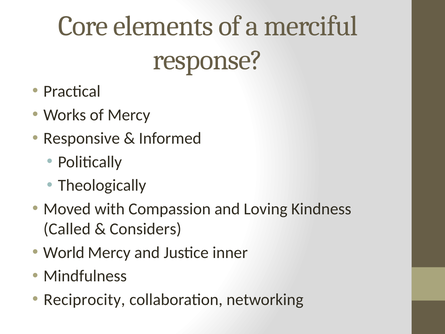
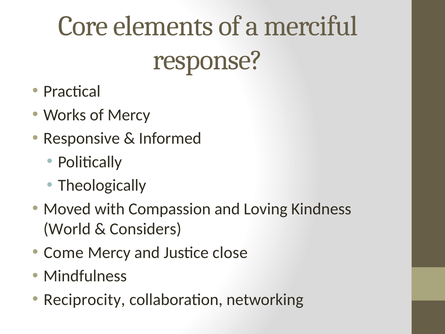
Called: Called -> World
World: World -> Come
inner: inner -> close
